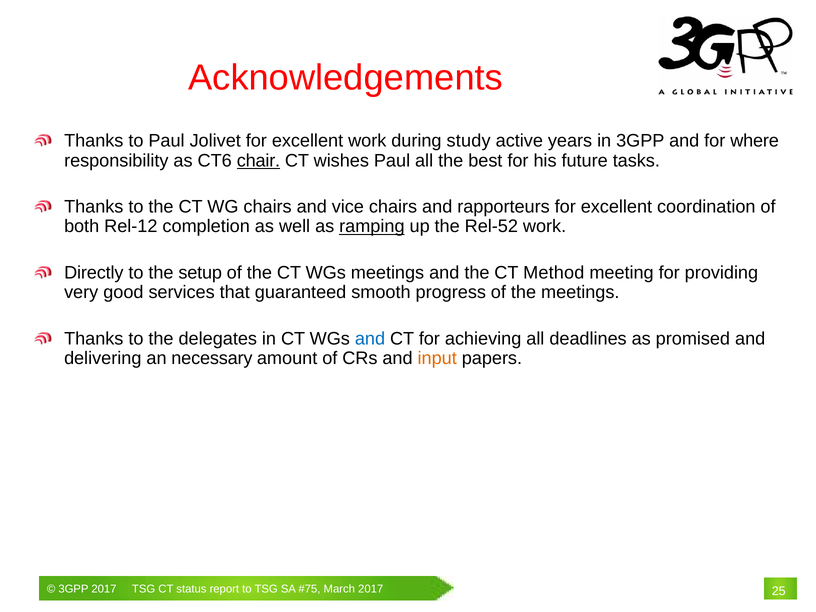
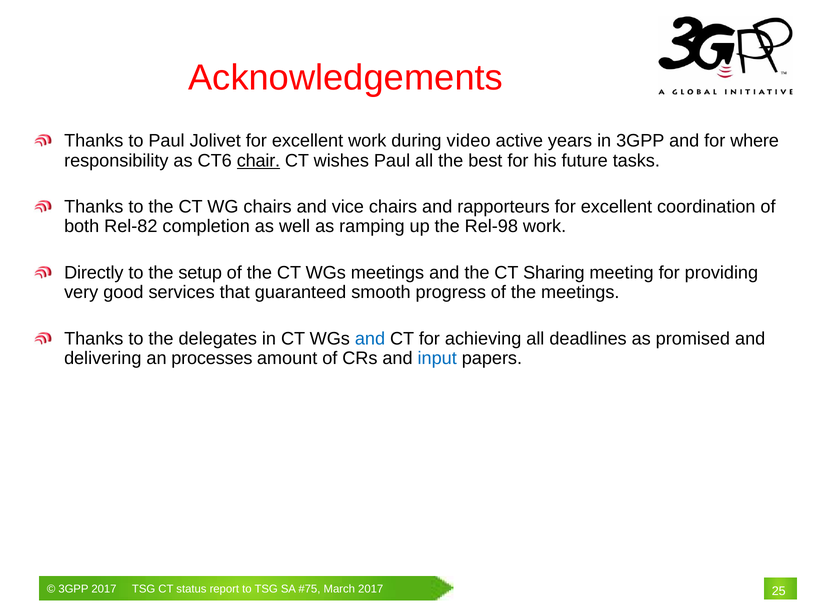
study: study -> video
Rel-12: Rel-12 -> Rel-82
ramping underline: present -> none
Rel-52: Rel-52 -> Rel-98
Method: Method -> Sharing
necessary: necessary -> processes
input colour: orange -> blue
